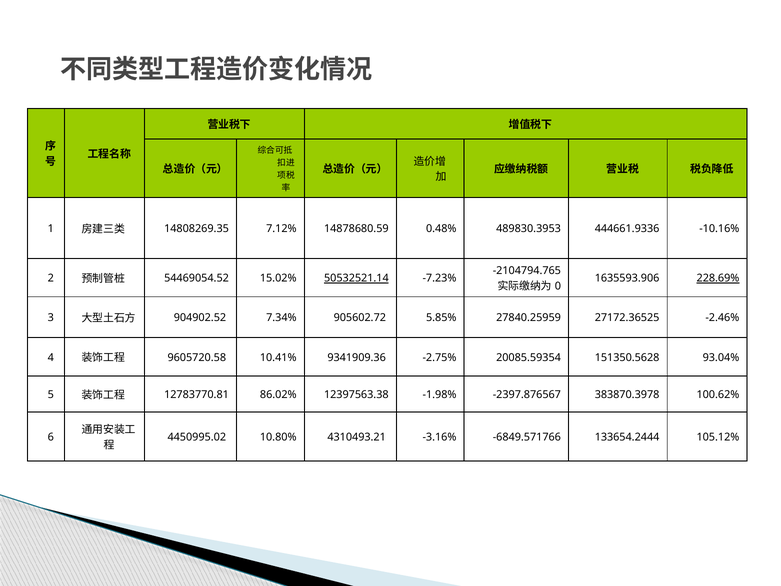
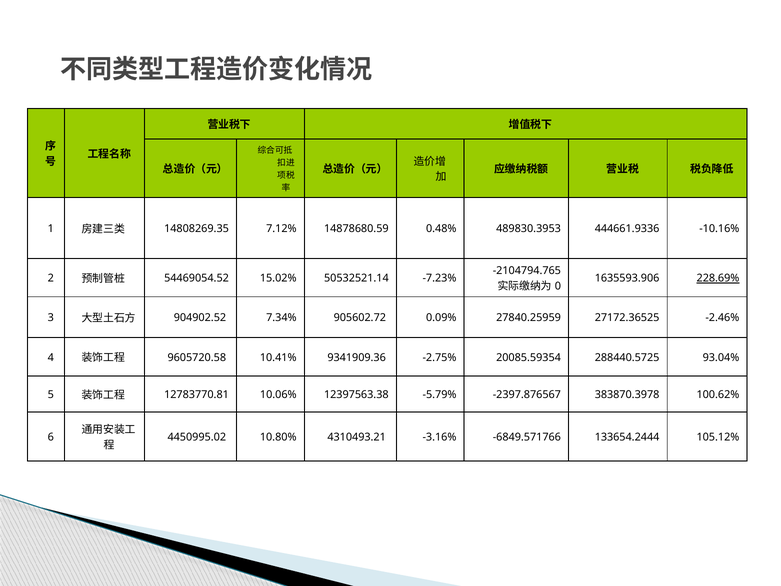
50532521.14 underline: present -> none
5.85%: 5.85% -> 0.09%
151350.5628: 151350.5628 -> 288440.5725
86.02%: 86.02% -> 10.06%
-1.98%: -1.98% -> -5.79%
